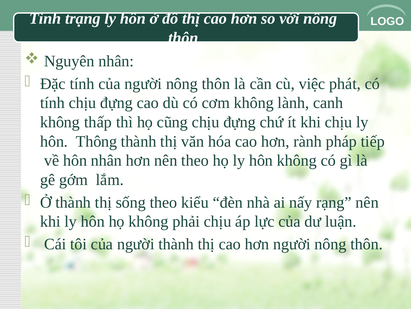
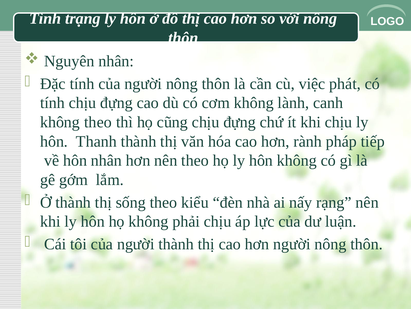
không thấp: thấp -> theo
Thông: Thông -> Thanh
